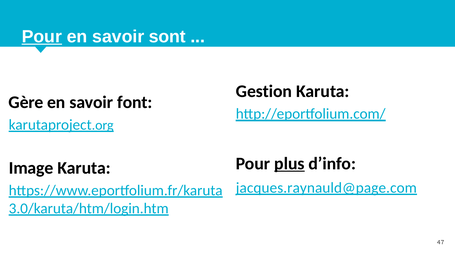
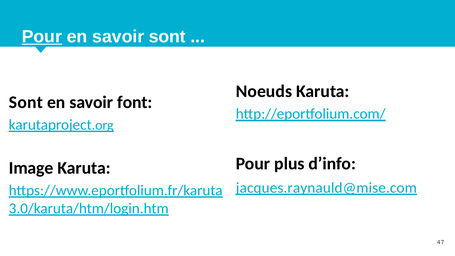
Gestion: Gestion -> Noeuds
Gère at (26, 102): Gère -> Sont
plus underline: present -> none
jacques.raynauld@page.com: jacques.raynauld@page.com -> jacques.raynauld@mise.com
